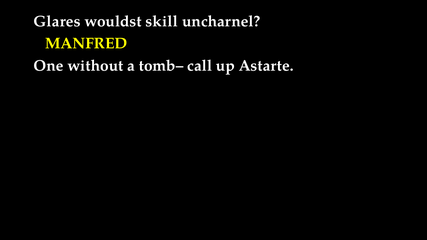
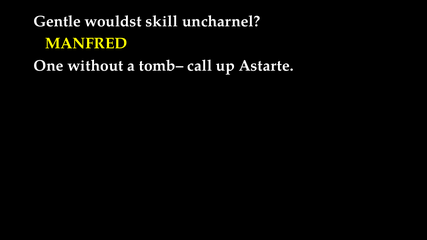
Glares: Glares -> Gentle
